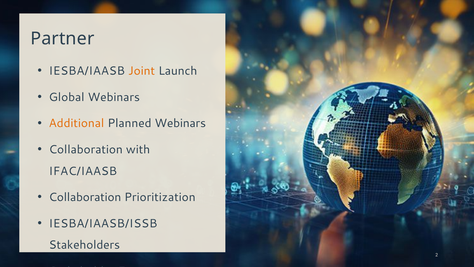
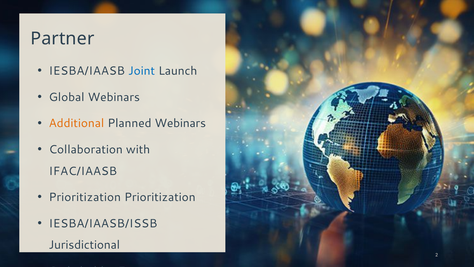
Joint colour: orange -> blue
Collaboration at (85, 197): Collaboration -> Prioritization
Stakeholders: Stakeholders -> Jurisdictional
